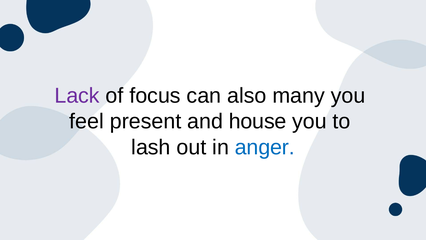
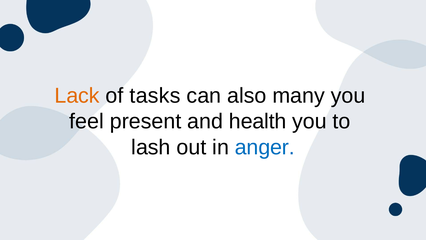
Lack colour: purple -> orange
focus: focus -> tasks
house: house -> health
